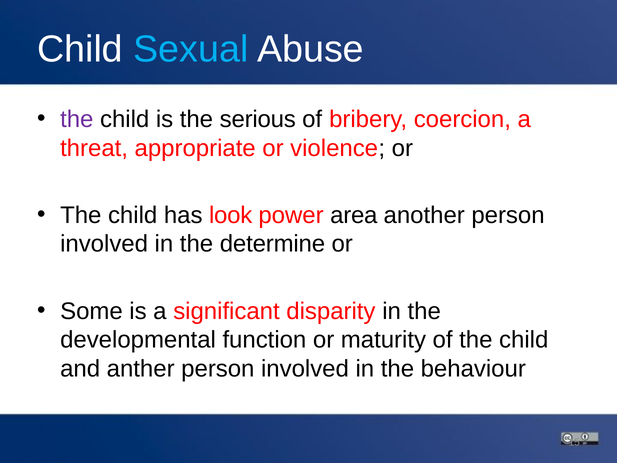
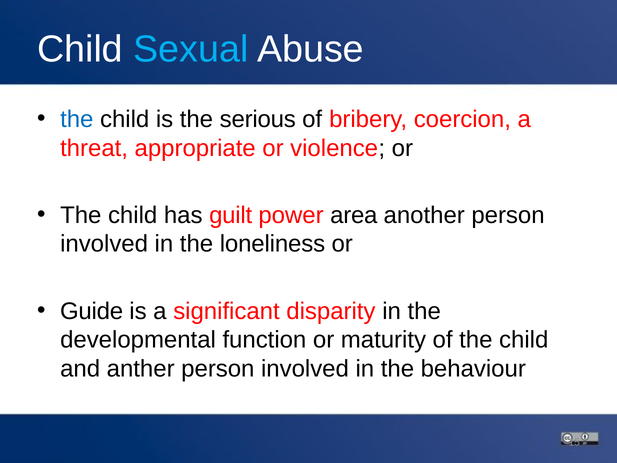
the at (77, 119) colour: purple -> blue
look: look -> guilt
determine: determine -> loneliness
Some: Some -> Guide
